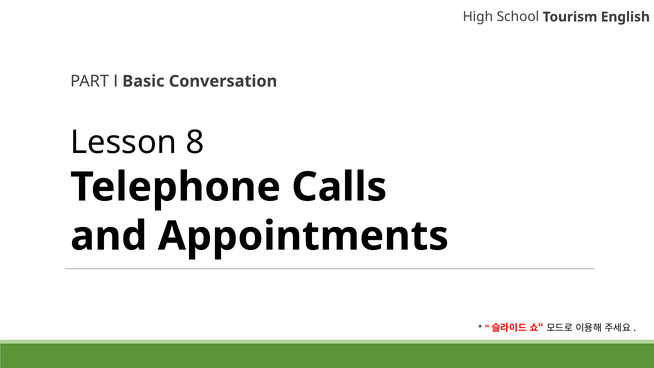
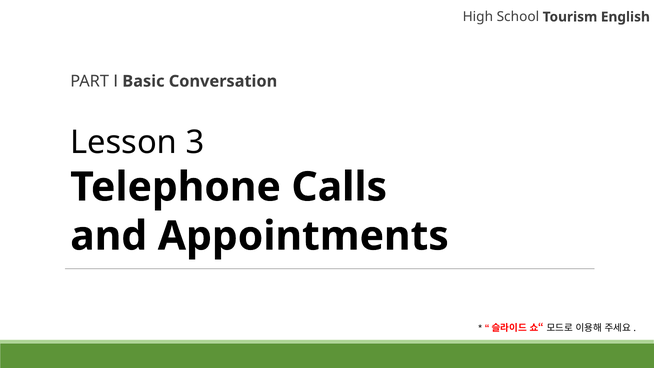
8: 8 -> 3
